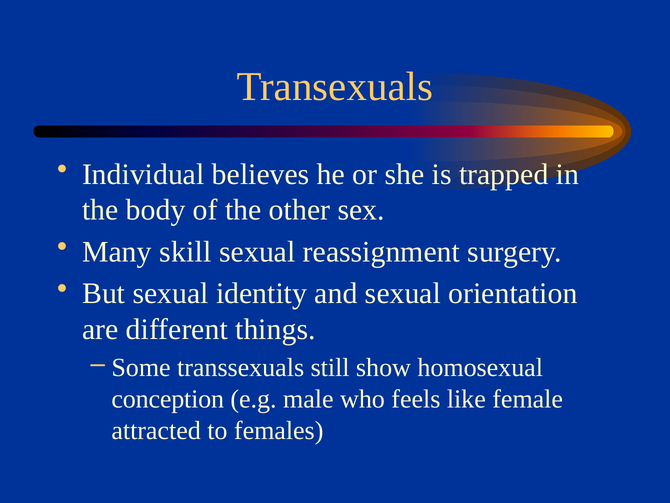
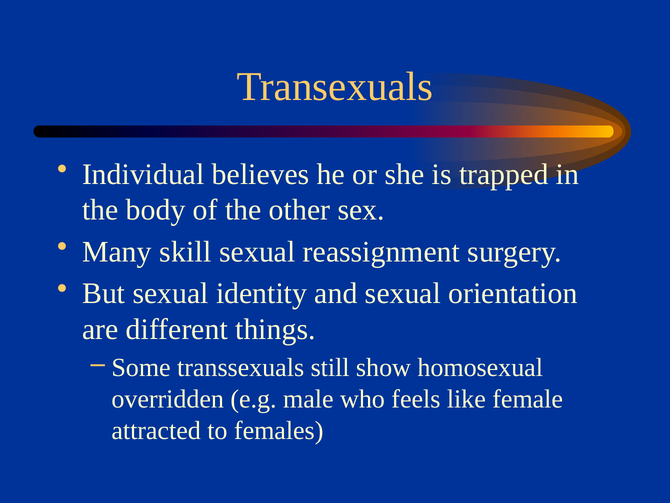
conception: conception -> overridden
